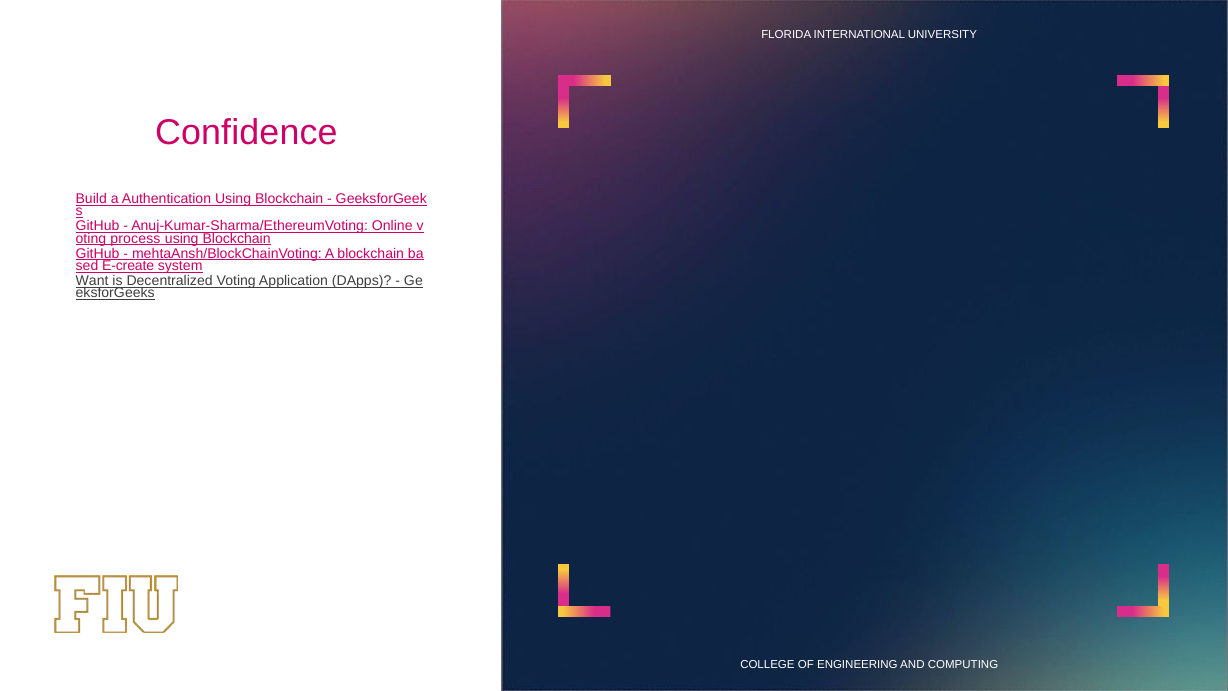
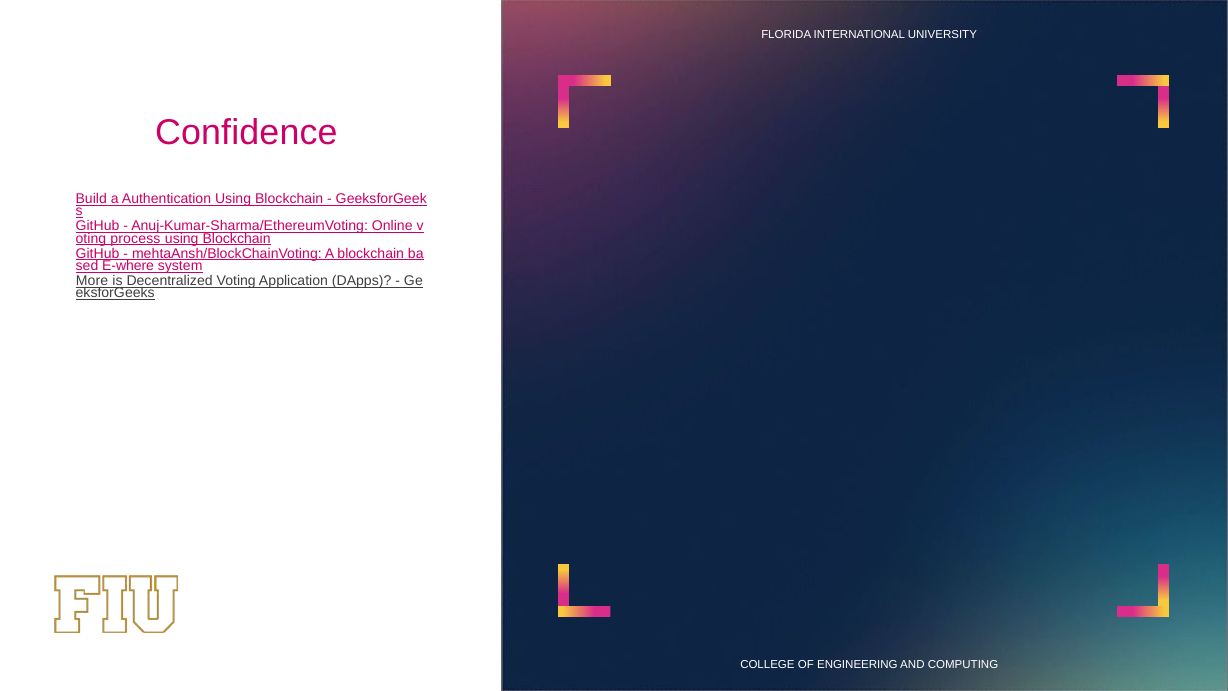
E-create: E-create -> E-where
Want: Want -> More
